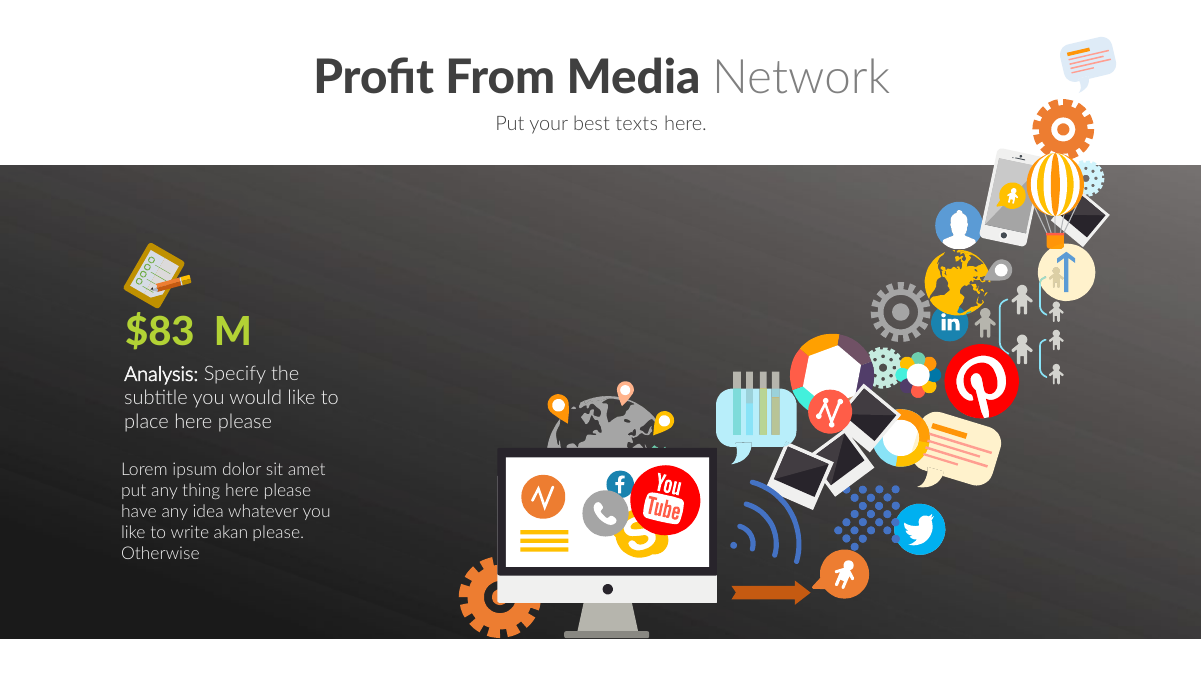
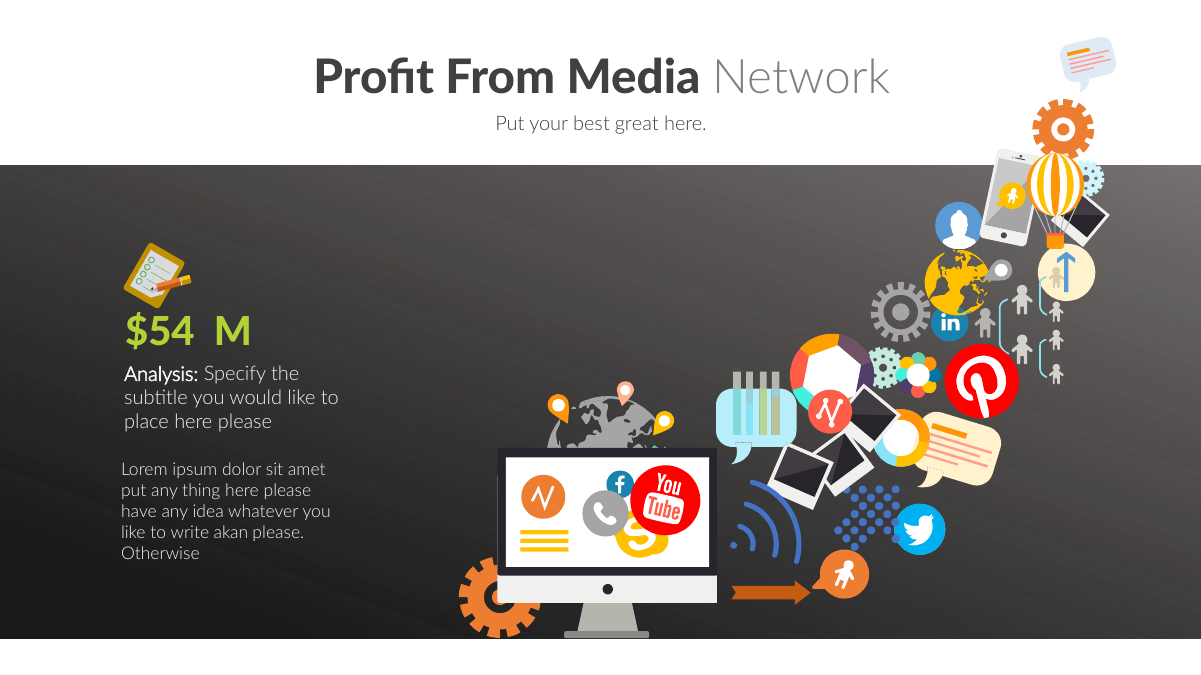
texts: texts -> great
$83: $83 -> $54
